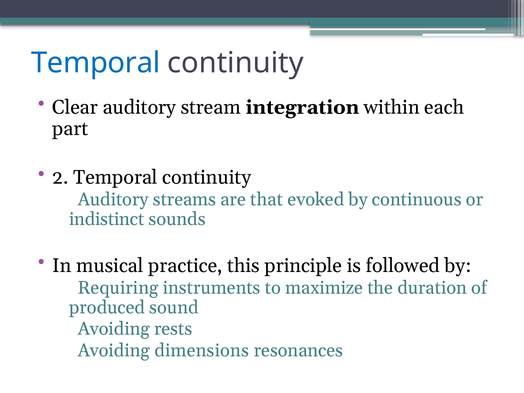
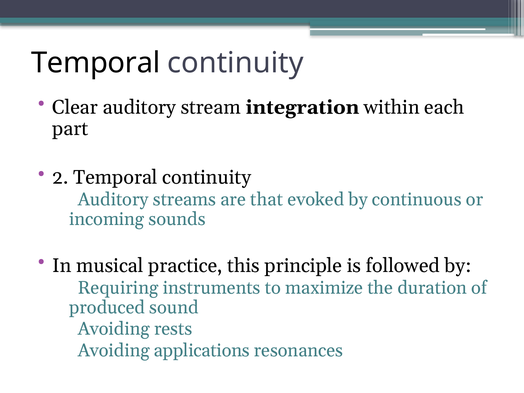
Temporal at (96, 63) colour: blue -> black
indistinct: indistinct -> incoming
dimensions: dimensions -> applications
